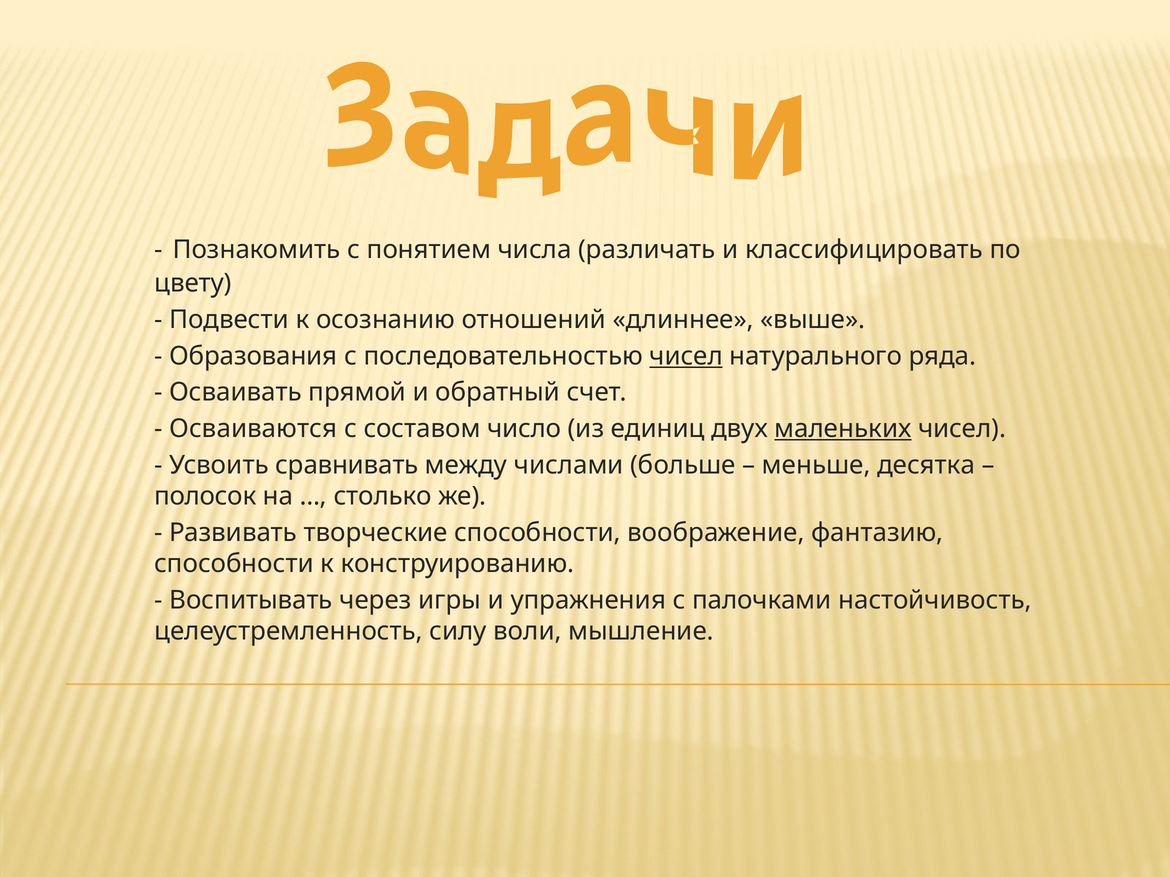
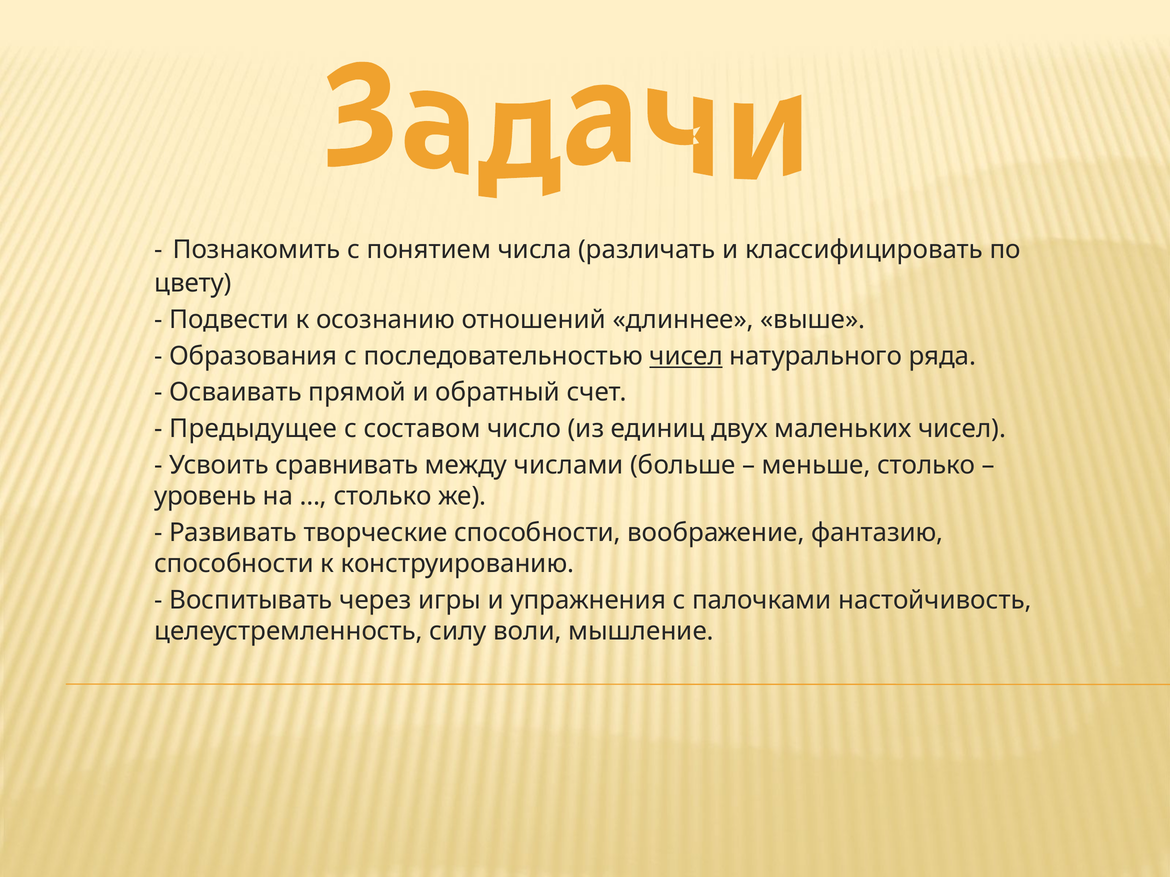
Осваиваются: Осваиваются -> Предыдущее
маленьких underline: present -> none
меньше десятка: десятка -> столько
полосок: полосок -> уровень
